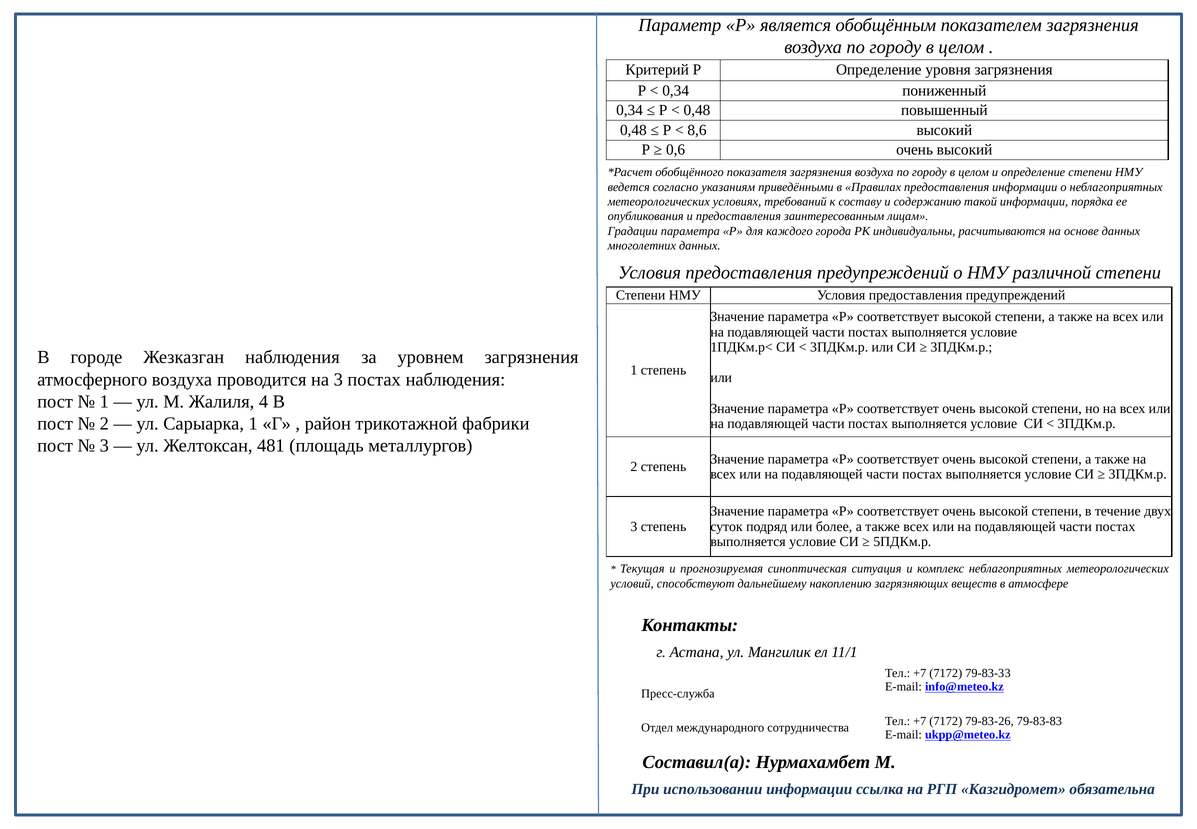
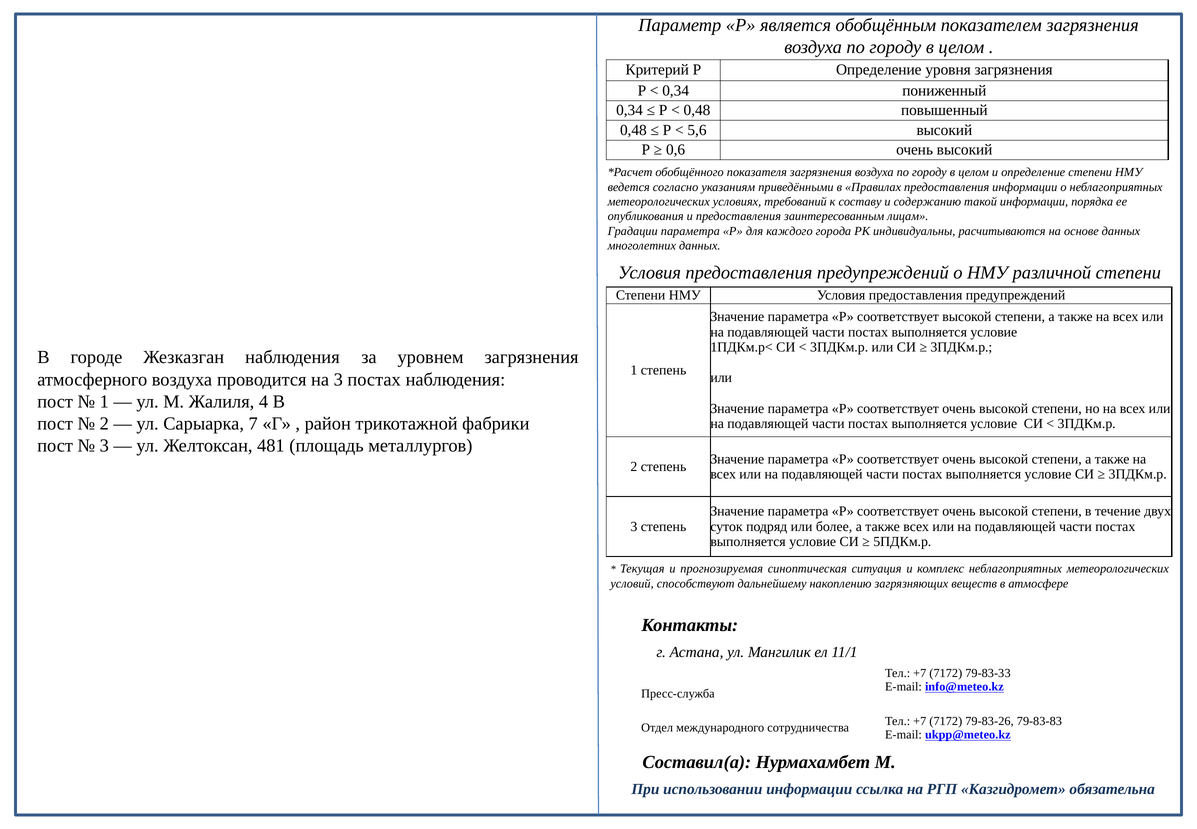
8,6: 8,6 -> 5,6
Сарыарка 1: 1 -> 7
